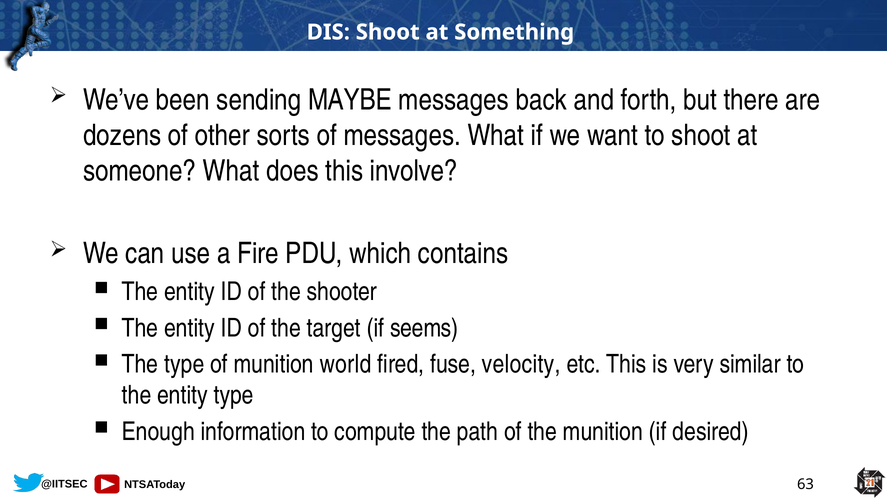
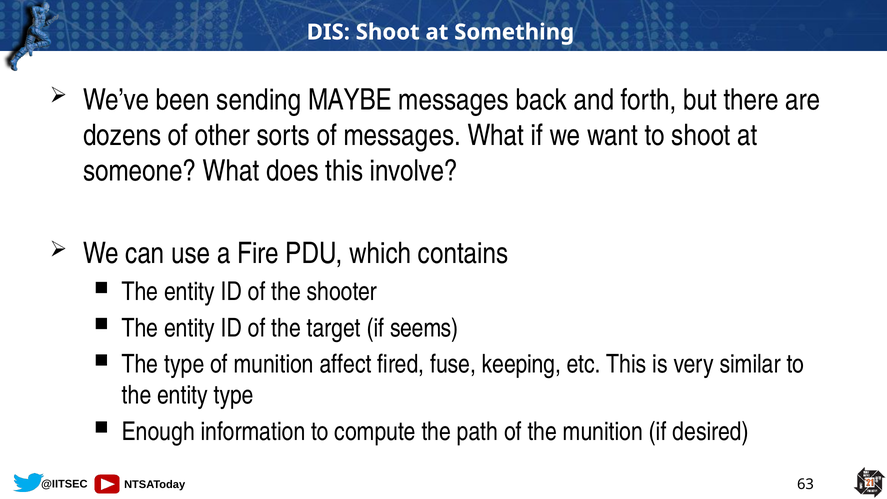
world: world -> affect
velocity: velocity -> keeping
